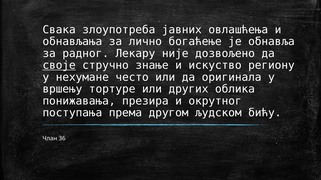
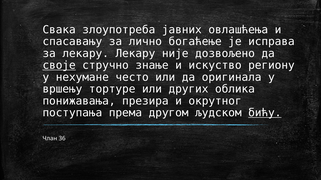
обнављања: обнављања -> спасавању
обнавља: обнавља -> исправа
за радног: радног -> лекару
бићу underline: none -> present
